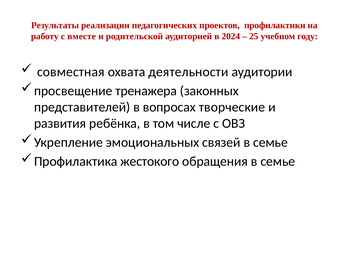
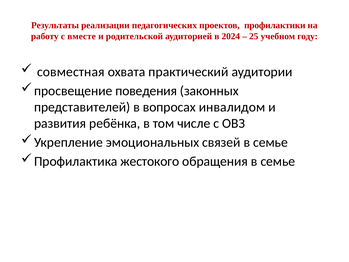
деятельности: деятельности -> практический
тренажера: тренажера -> поведения
творческие: творческие -> инвалидом
